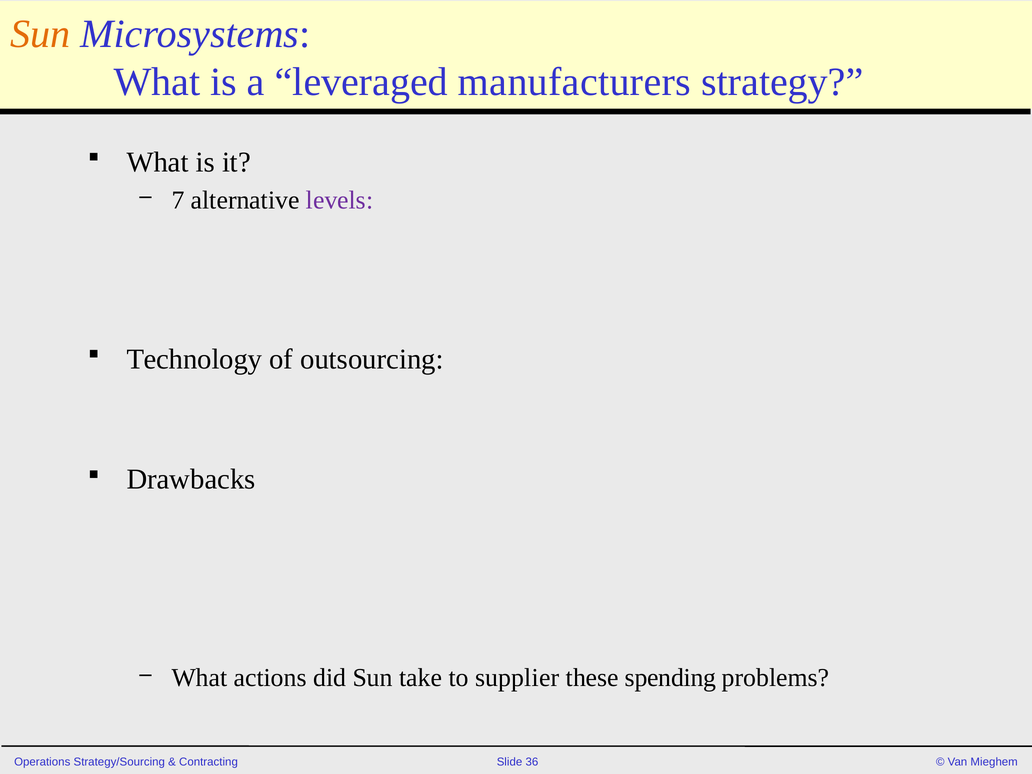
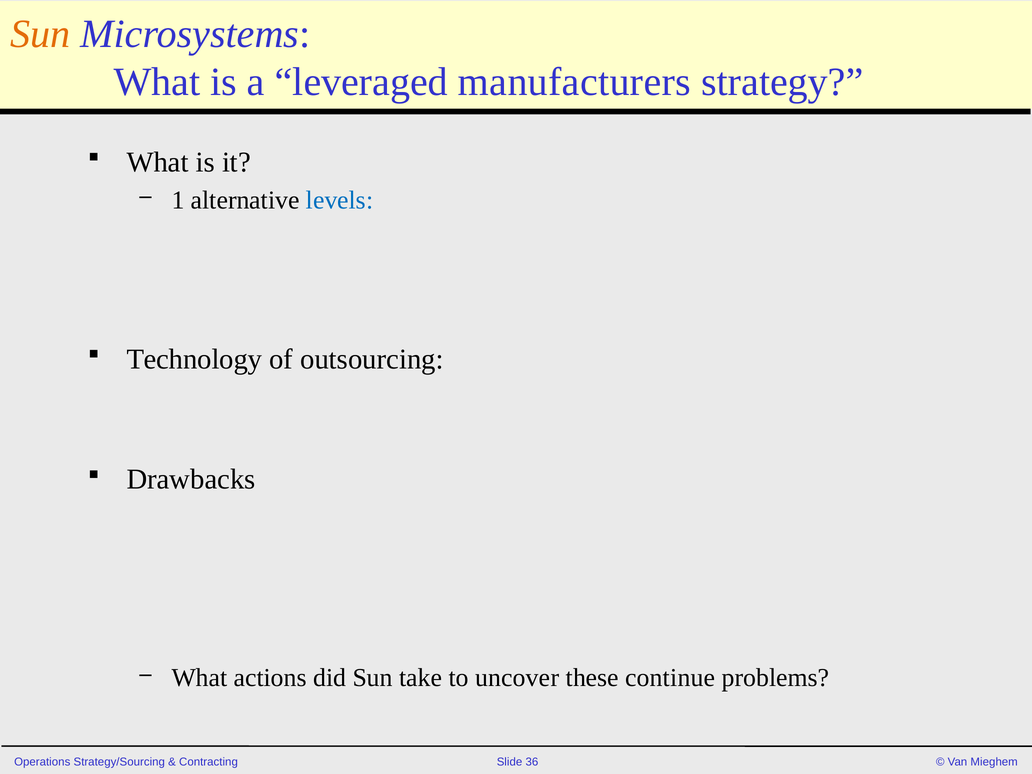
7: 7 -> 1
levels colour: purple -> blue
supplier: supplier -> uncover
spending: spending -> continue
